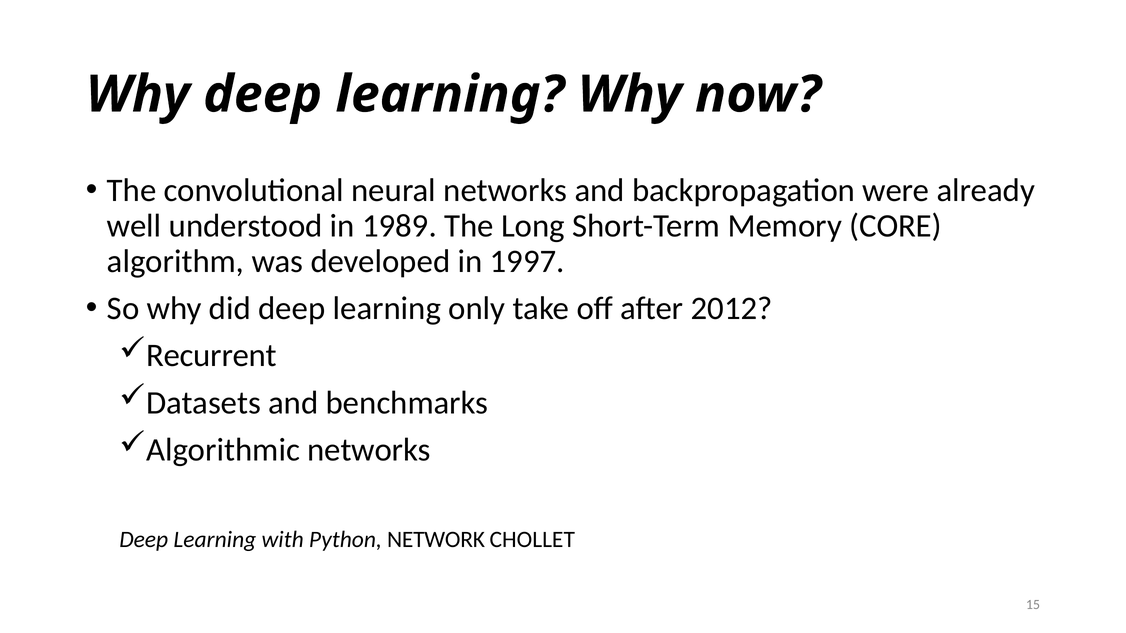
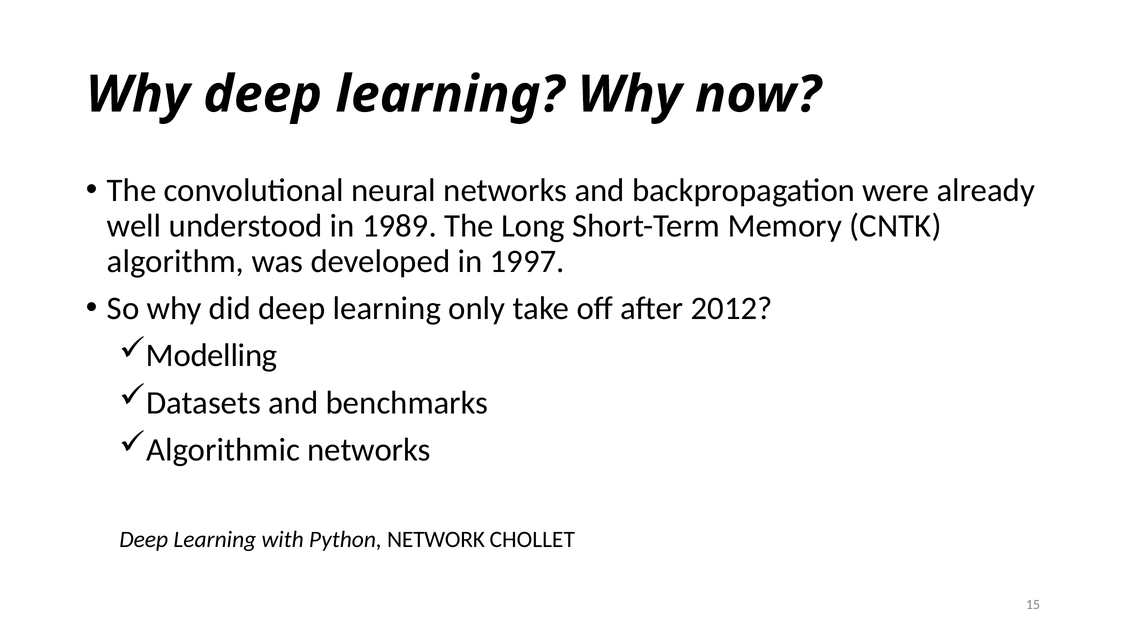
CORE: CORE -> CNTK
Recurrent: Recurrent -> Modelling
